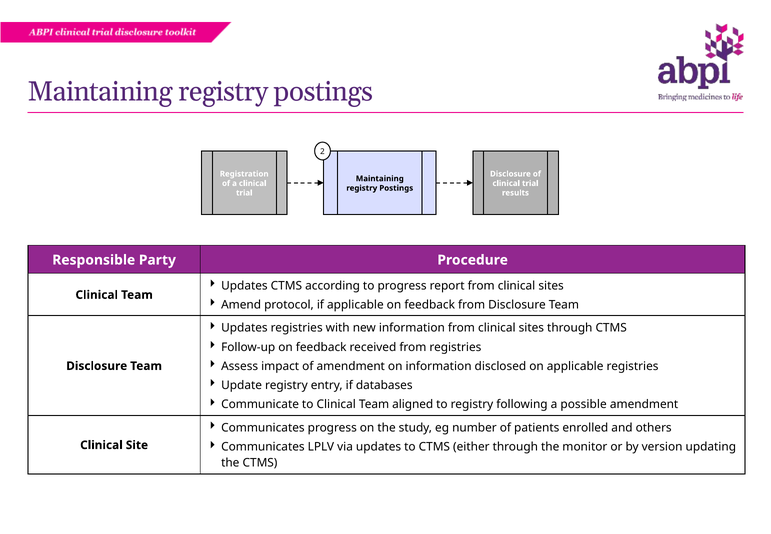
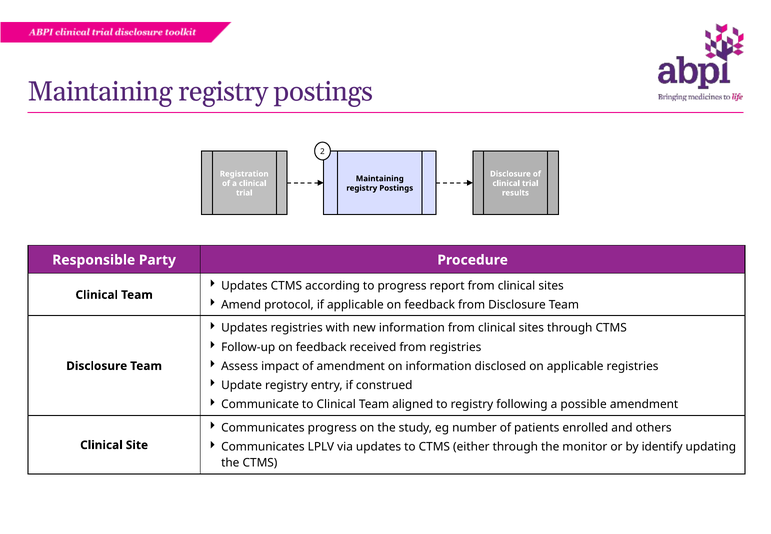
databases: databases -> construed
version: version -> identify
